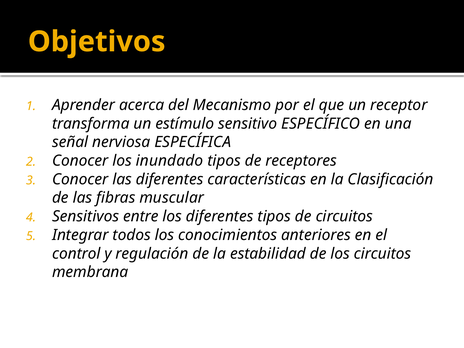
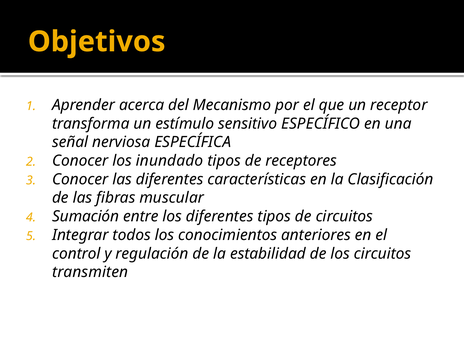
Sensitivos: Sensitivos -> Sumación
membrana: membrana -> transmiten
